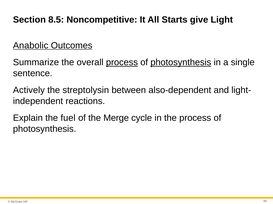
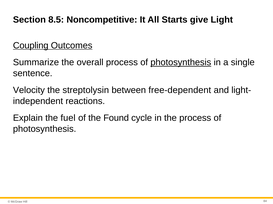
Anabolic: Anabolic -> Coupling
process at (122, 63) underline: present -> none
Actively: Actively -> Velocity
also-dependent: also-dependent -> free-dependent
Merge: Merge -> Found
